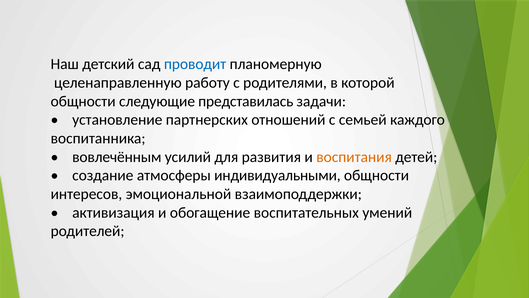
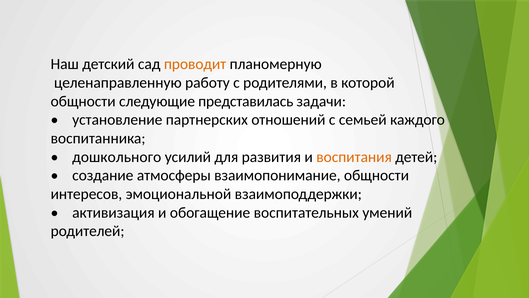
проводит colour: blue -> orange
вовлечённым: вовлечённым -> дошкольного
индивидуальными: индивидуальными -> взаимопонимание
